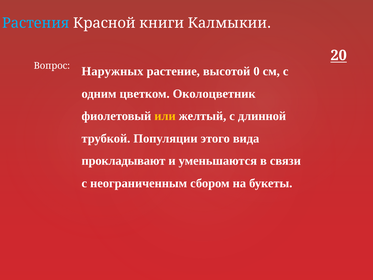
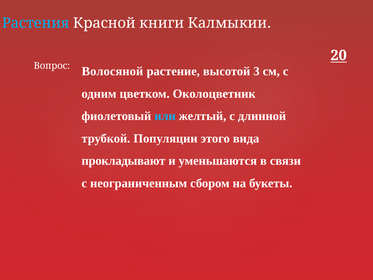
Наружных: Наружных -> Волосяной
0: 0 -> 3
или colour: yellow -> light blue
